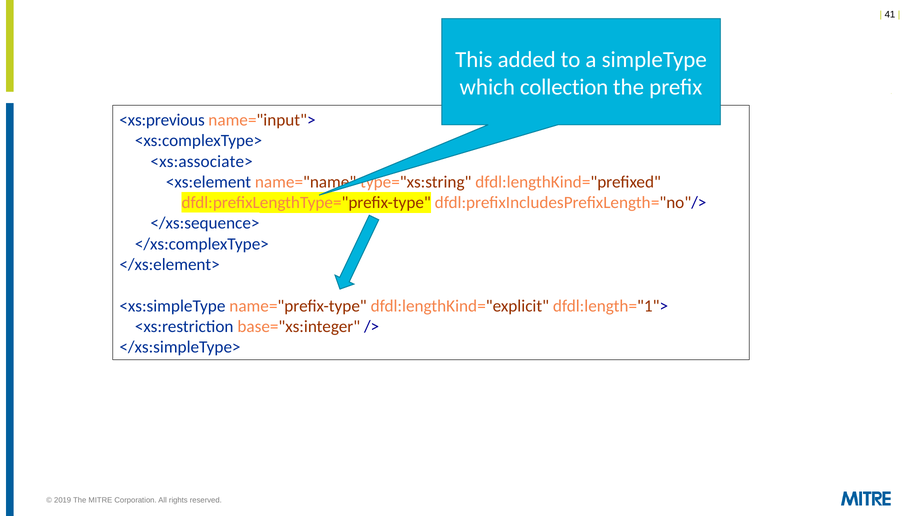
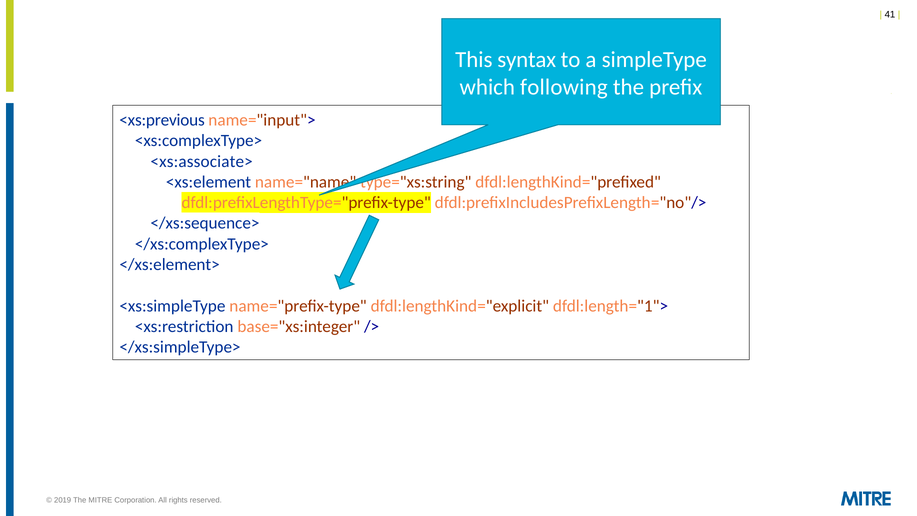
added: added -> syntax
collection: collection -> following
